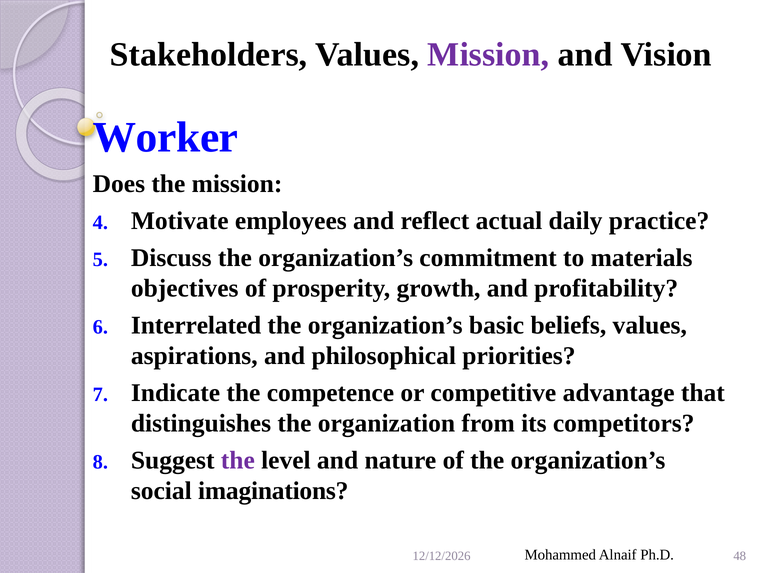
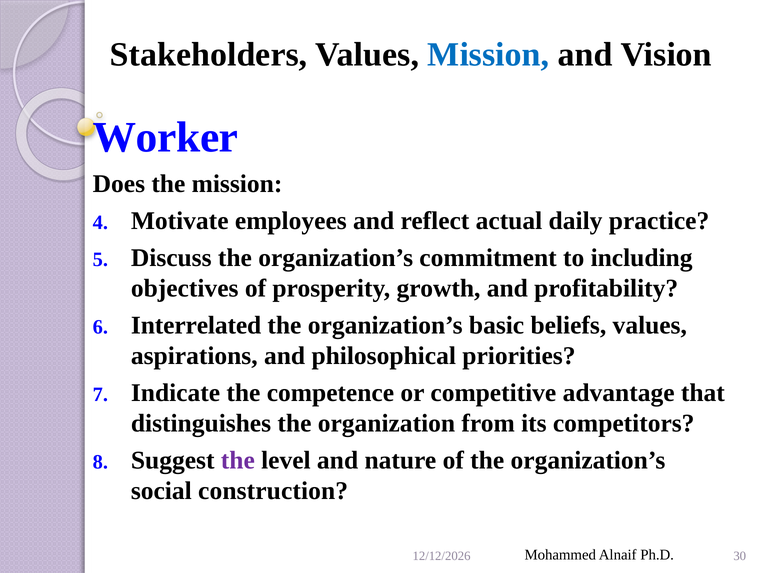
Mission at (488, 55) colour: purple -> blue
materials: materials -> including
imaginations: imaginations -> construction
48: 48 -> 30
